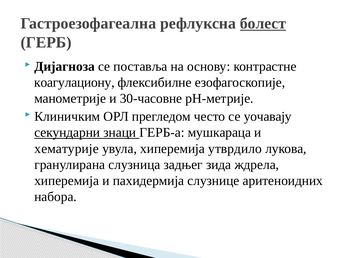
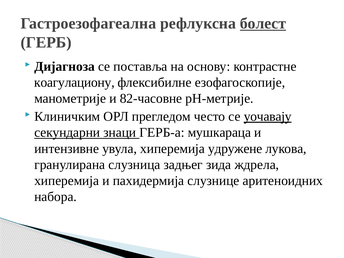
30-часовне: 30-часовне -> 82-часовне
уочавају underline: none -> present
хематурије: хематурије -> интензивне
утврдило: утврдило -> удружене
